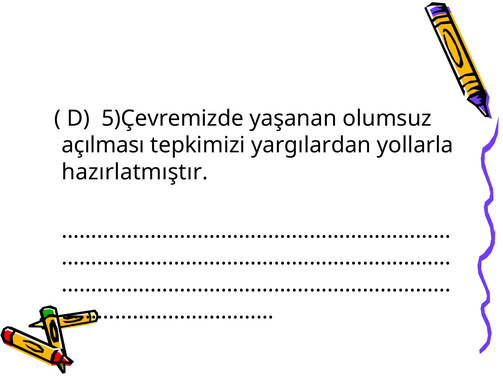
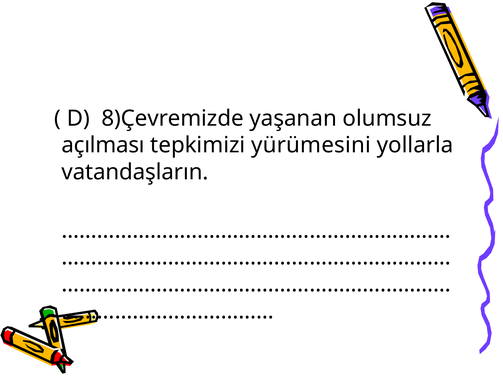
5)Çevremizde: 5)Çevremizde -> 8)Çevremizde
yargılardan: yargılardan -> yürümesini
hazırlatmıştır: hazırlatmıştır -> vatandaşların
